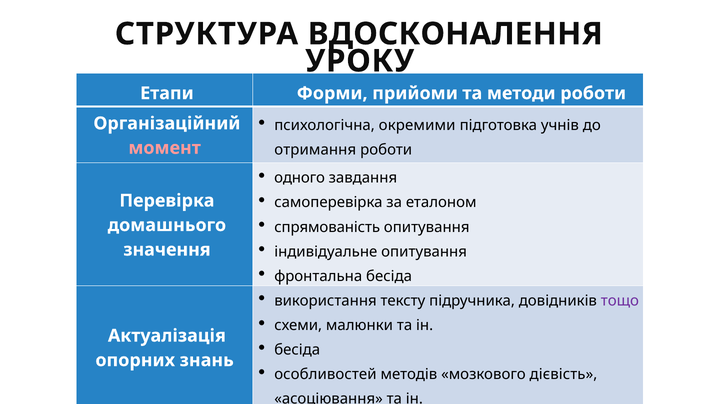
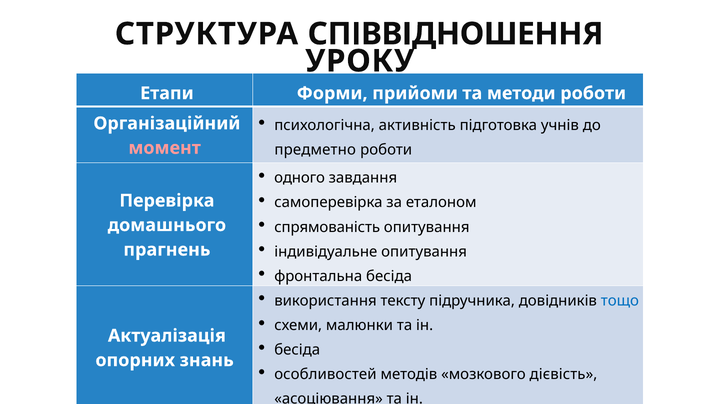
ВДОСКОНАЛЕННЯ: ВДОСКОНАЛЕННЯ -> СПІВВІДНОШЕННЯ
окремими: окремими -> активність
отримання: отримання -> предметно
значення: значення -> прагнень
тощо colour: purple -> blue
